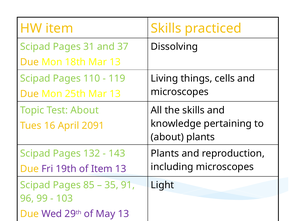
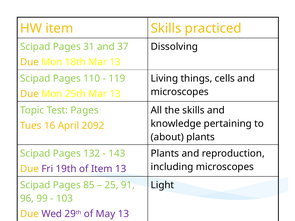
Test About: About -> Pages
2091: 2091 -> 2092
35: 35 -> 25
